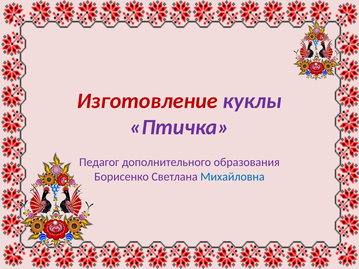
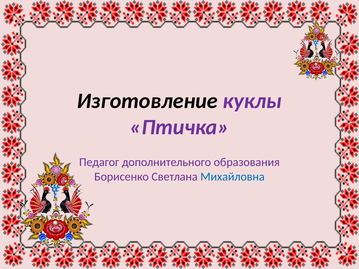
Изготовление colour: red -> black
